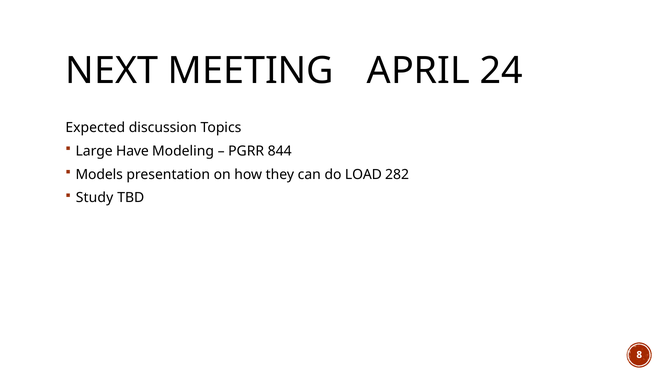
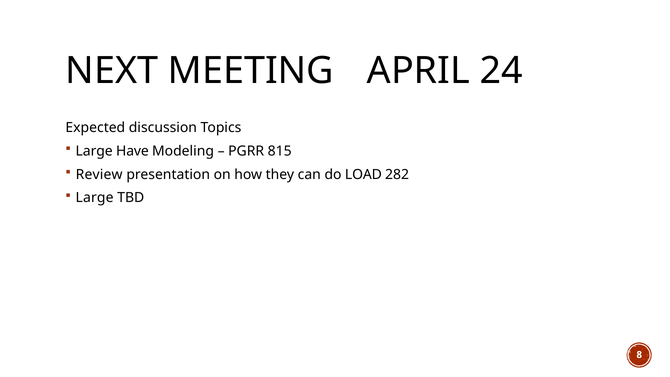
844: 844 -> 815
Models: Models -> Review
Study at (95, 198): Study -> Large
